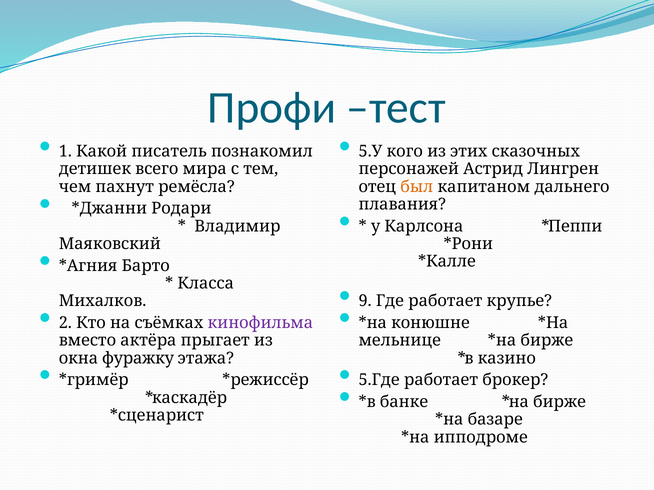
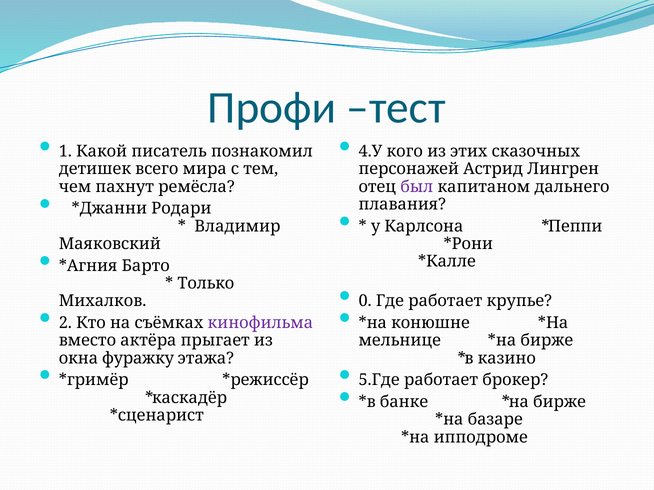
5.У: 5.У -> 4.У
был colour: orange -> purple
Класса: Класса -> Только
9: 9 -> 0
